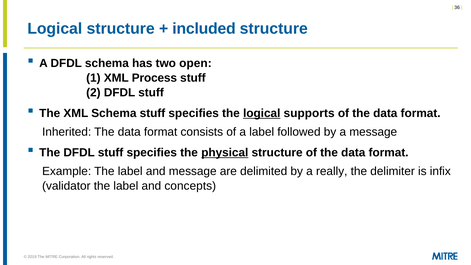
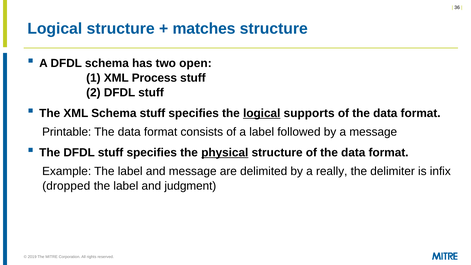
included: included -> matches
Inherited: Inherited -> Printable
validator: validator -> dropped
concepts: concepts -> judgment
